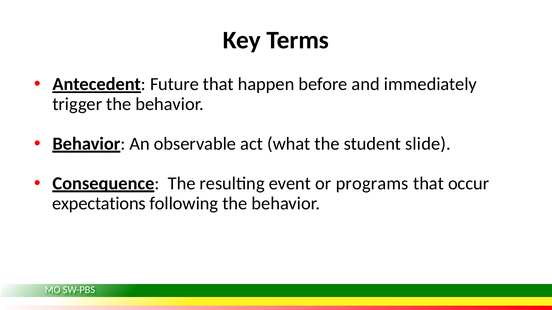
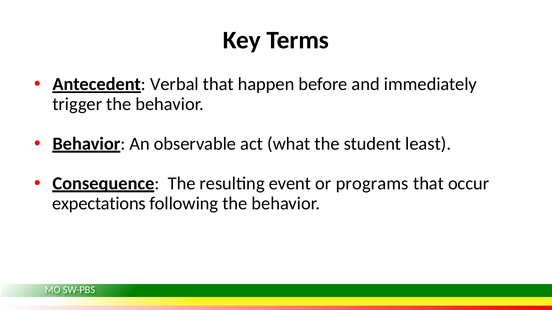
Future: Future -> Verbal
slide: slide -> least
